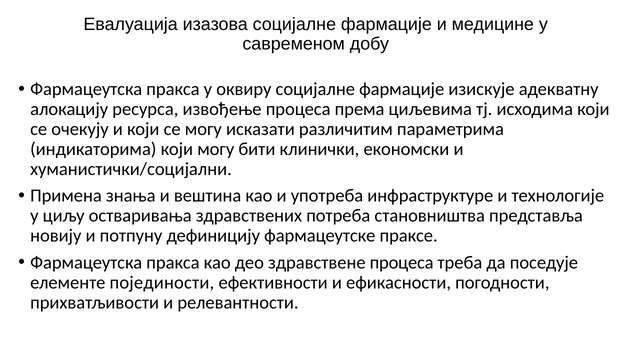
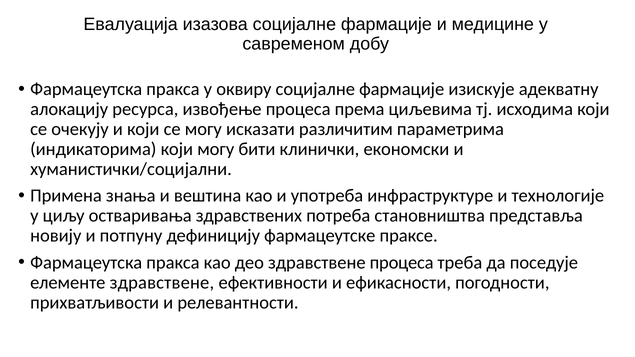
елементе појединости: појединости -> здравствене
